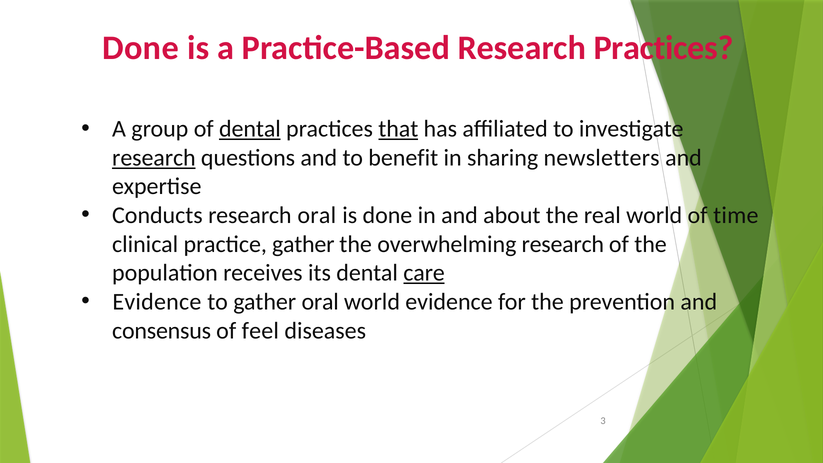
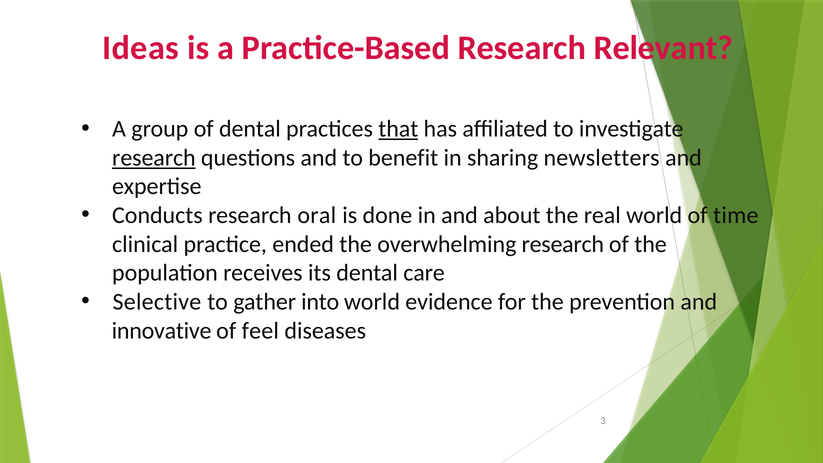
Done at (141, 48): Done -> Ideas
Research Practices: Practices -> Relevant
dental at (250, 129) underline: present -> none
practice gather: gather -> ended
care underline: present -> none
Evidence at (157, 302): Evidence -> Selective
gather oral: oral -> into
consensus: consensus -> innovative
